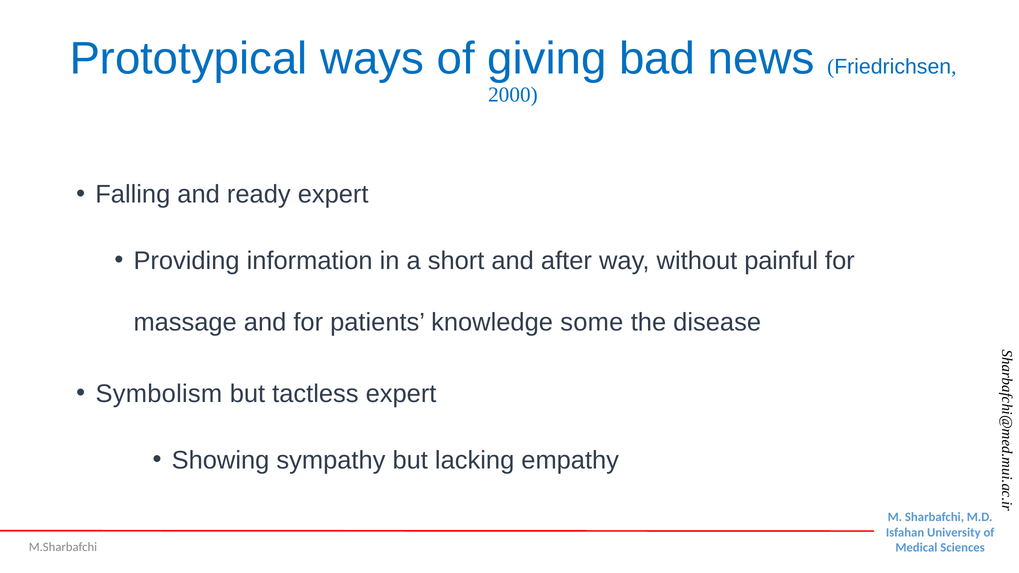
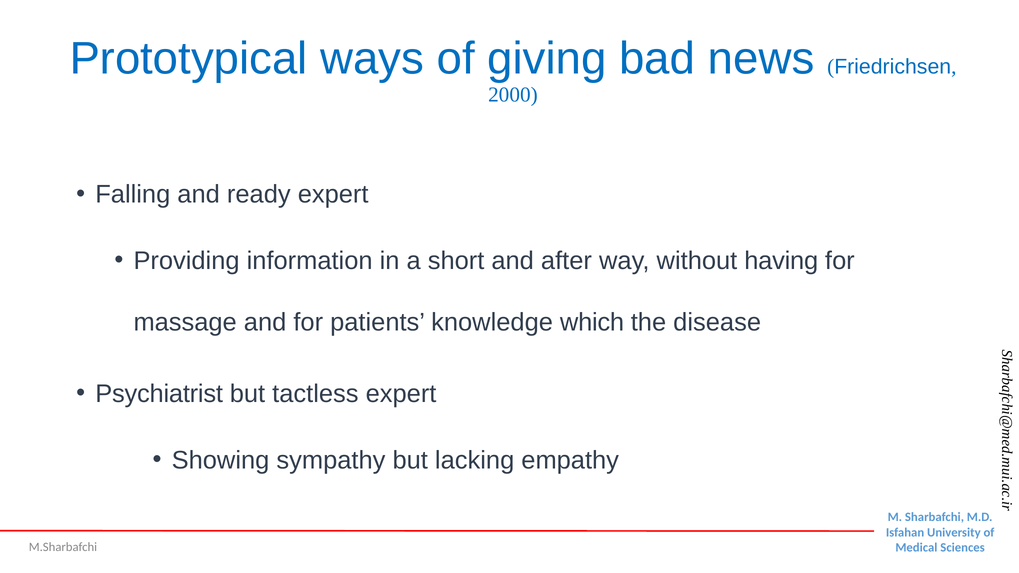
painful: painful -> having
some: some -> which
Symbolism: Symbolism -> Psychiatrist
